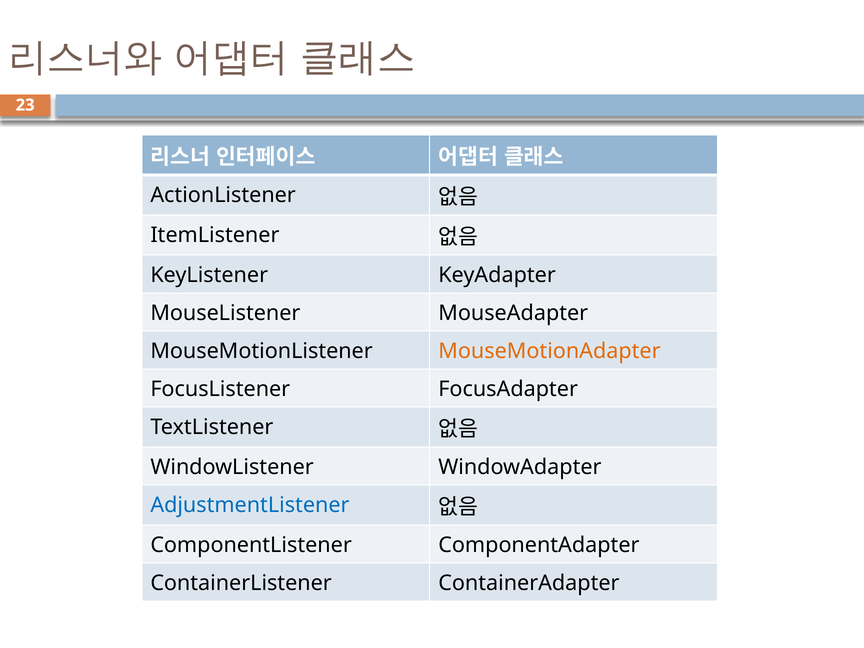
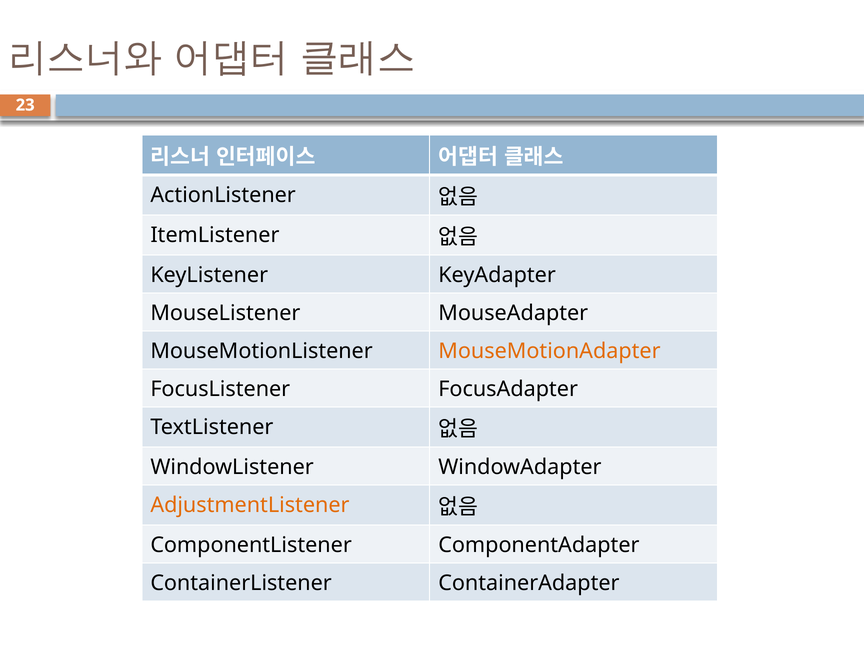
AdjustmentListener colour: blue -> orange
